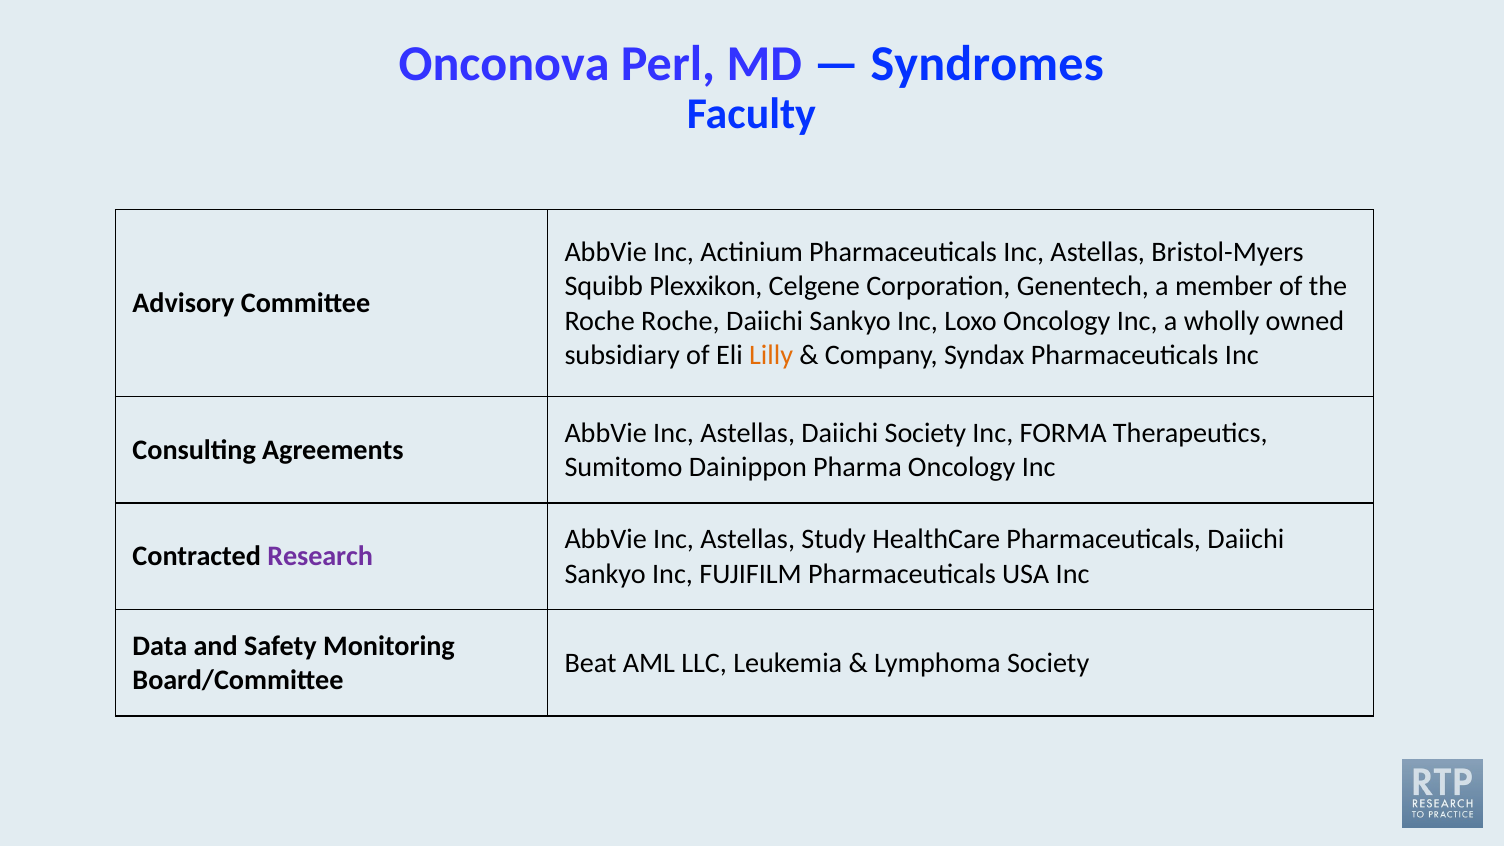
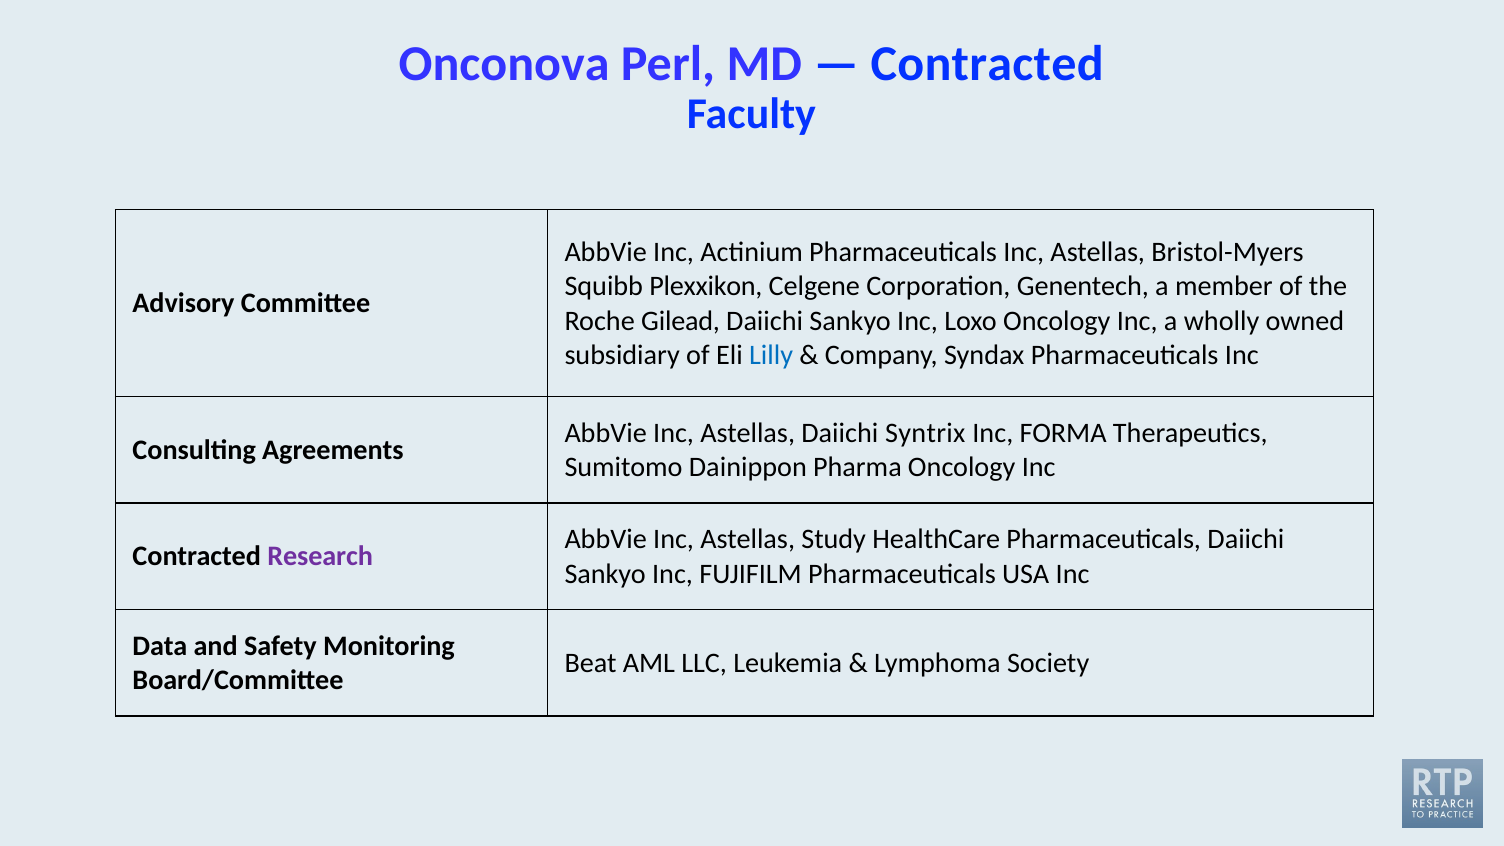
Syndromes at (987, 64): Syndromes -> Contracted
Roche Roche: Roche -> Gilead
Lilly colour: orange -> blue
Daiichi Society: Society -> Syntrix
